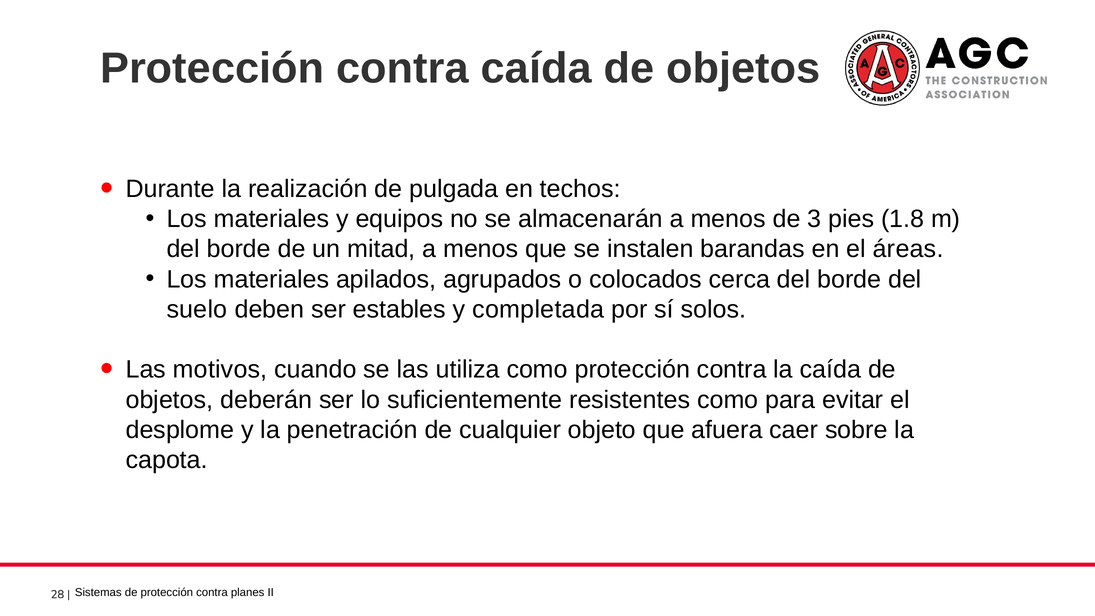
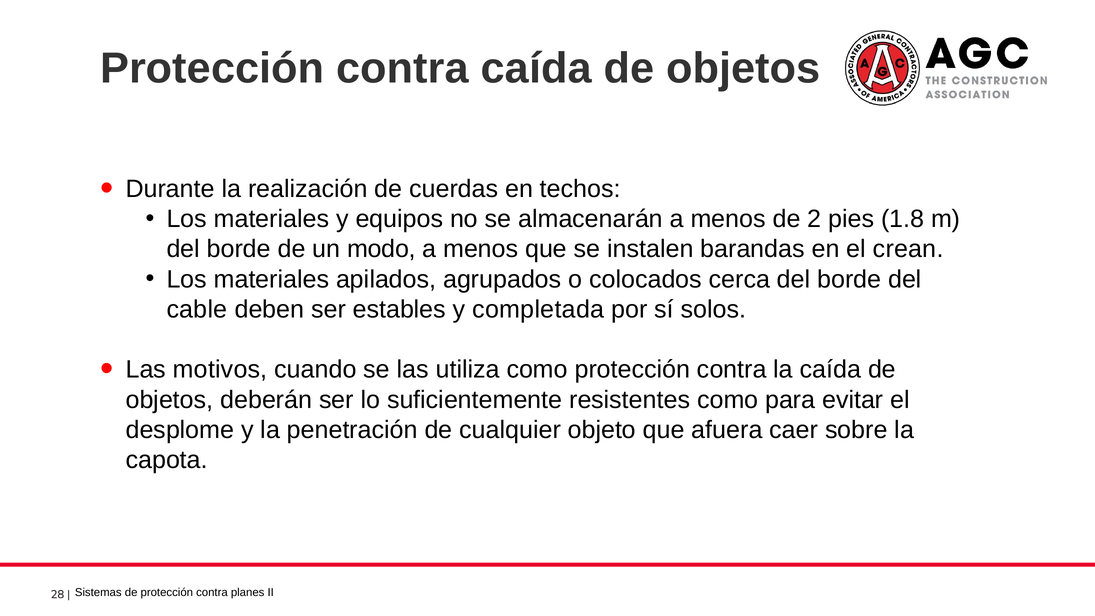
pulgada: pulgada -> cuerdas
3: 3 -> 2
mitad: mitad -> modo
áreas: áreas -> crean
suelo: suelo -> cable
